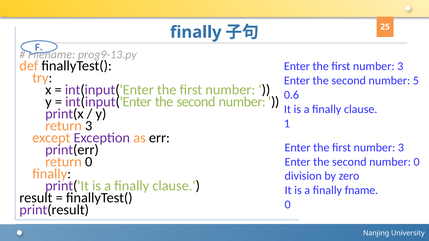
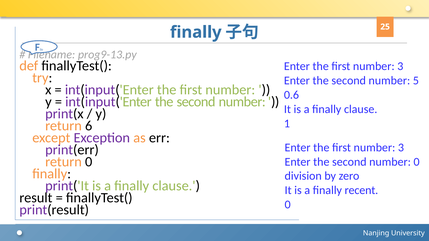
return 3: 3 -> 6
fname: fname -> recent
